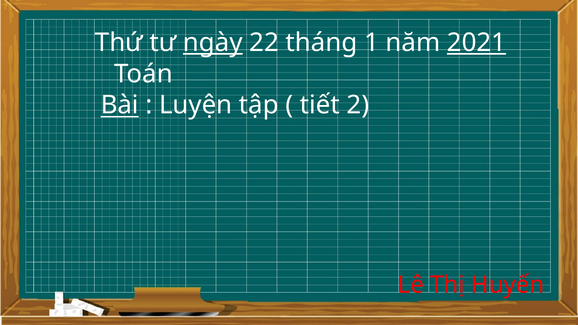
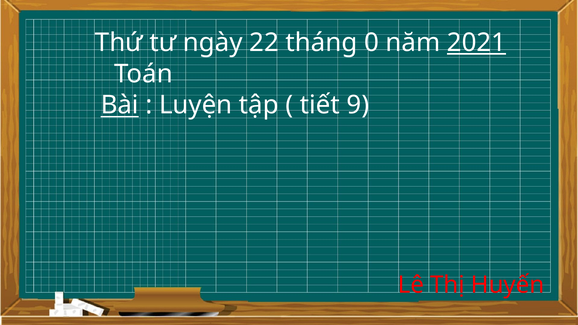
ngày underline: present -> none
1: 1 -> 0
2: 2 -> 9
